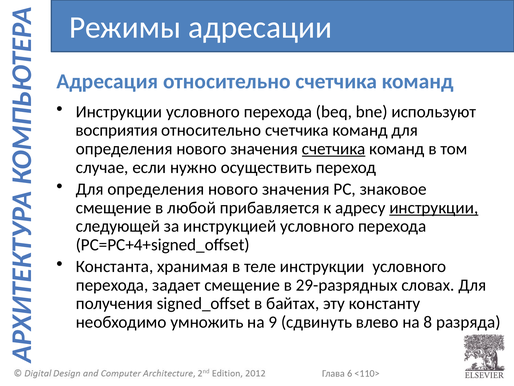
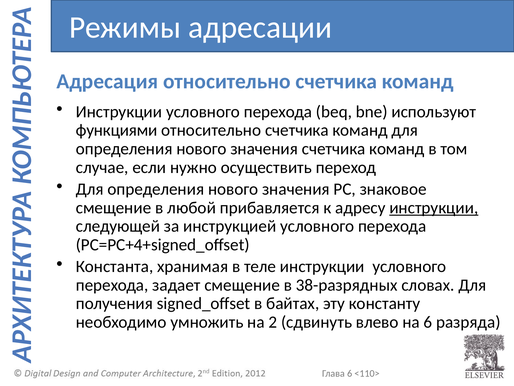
восприятия: восприятия -> функциями
счетчика at (334, 149) underline: present -> none
29-разрядных: 29-разрядных -> 38-разрядных
9: 9 -> 2
на 8: 8 -> 6
